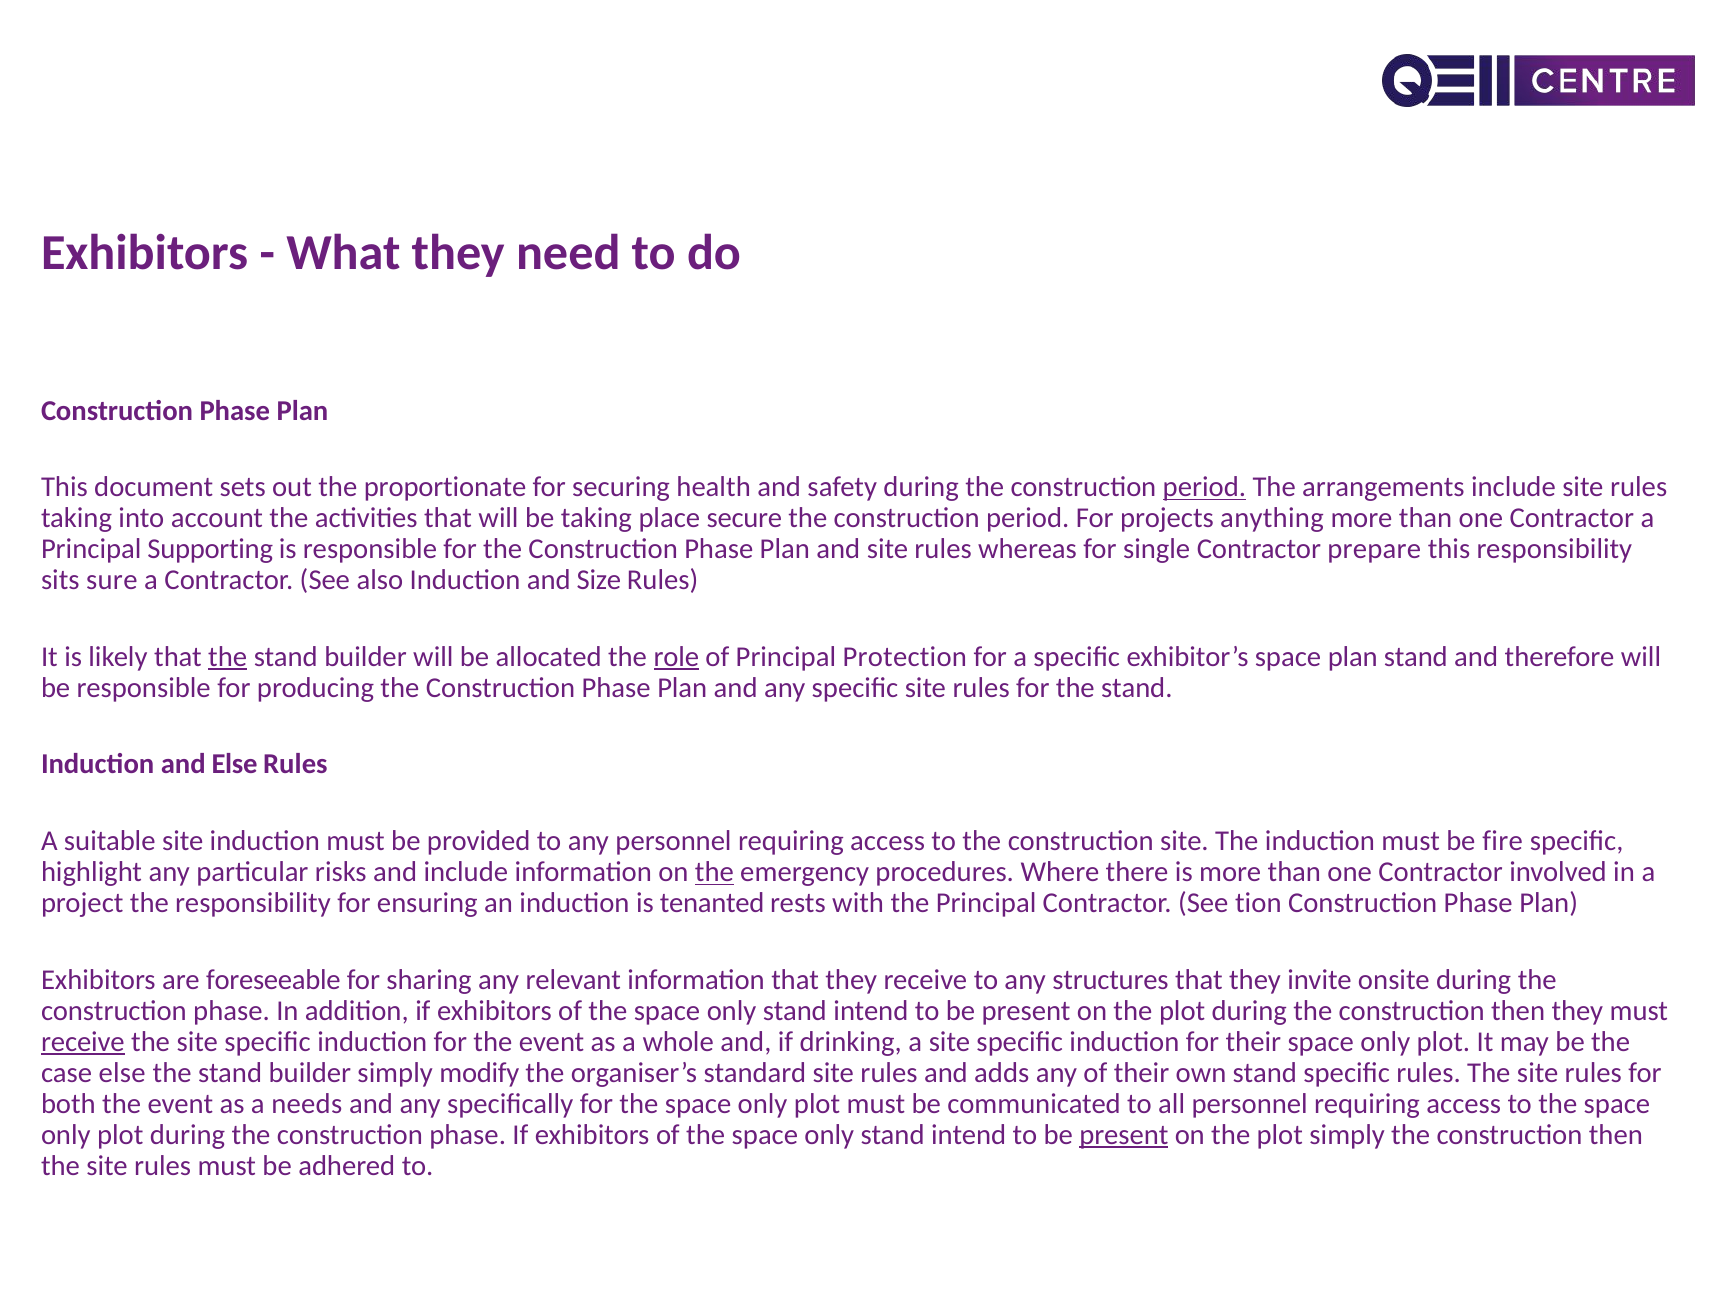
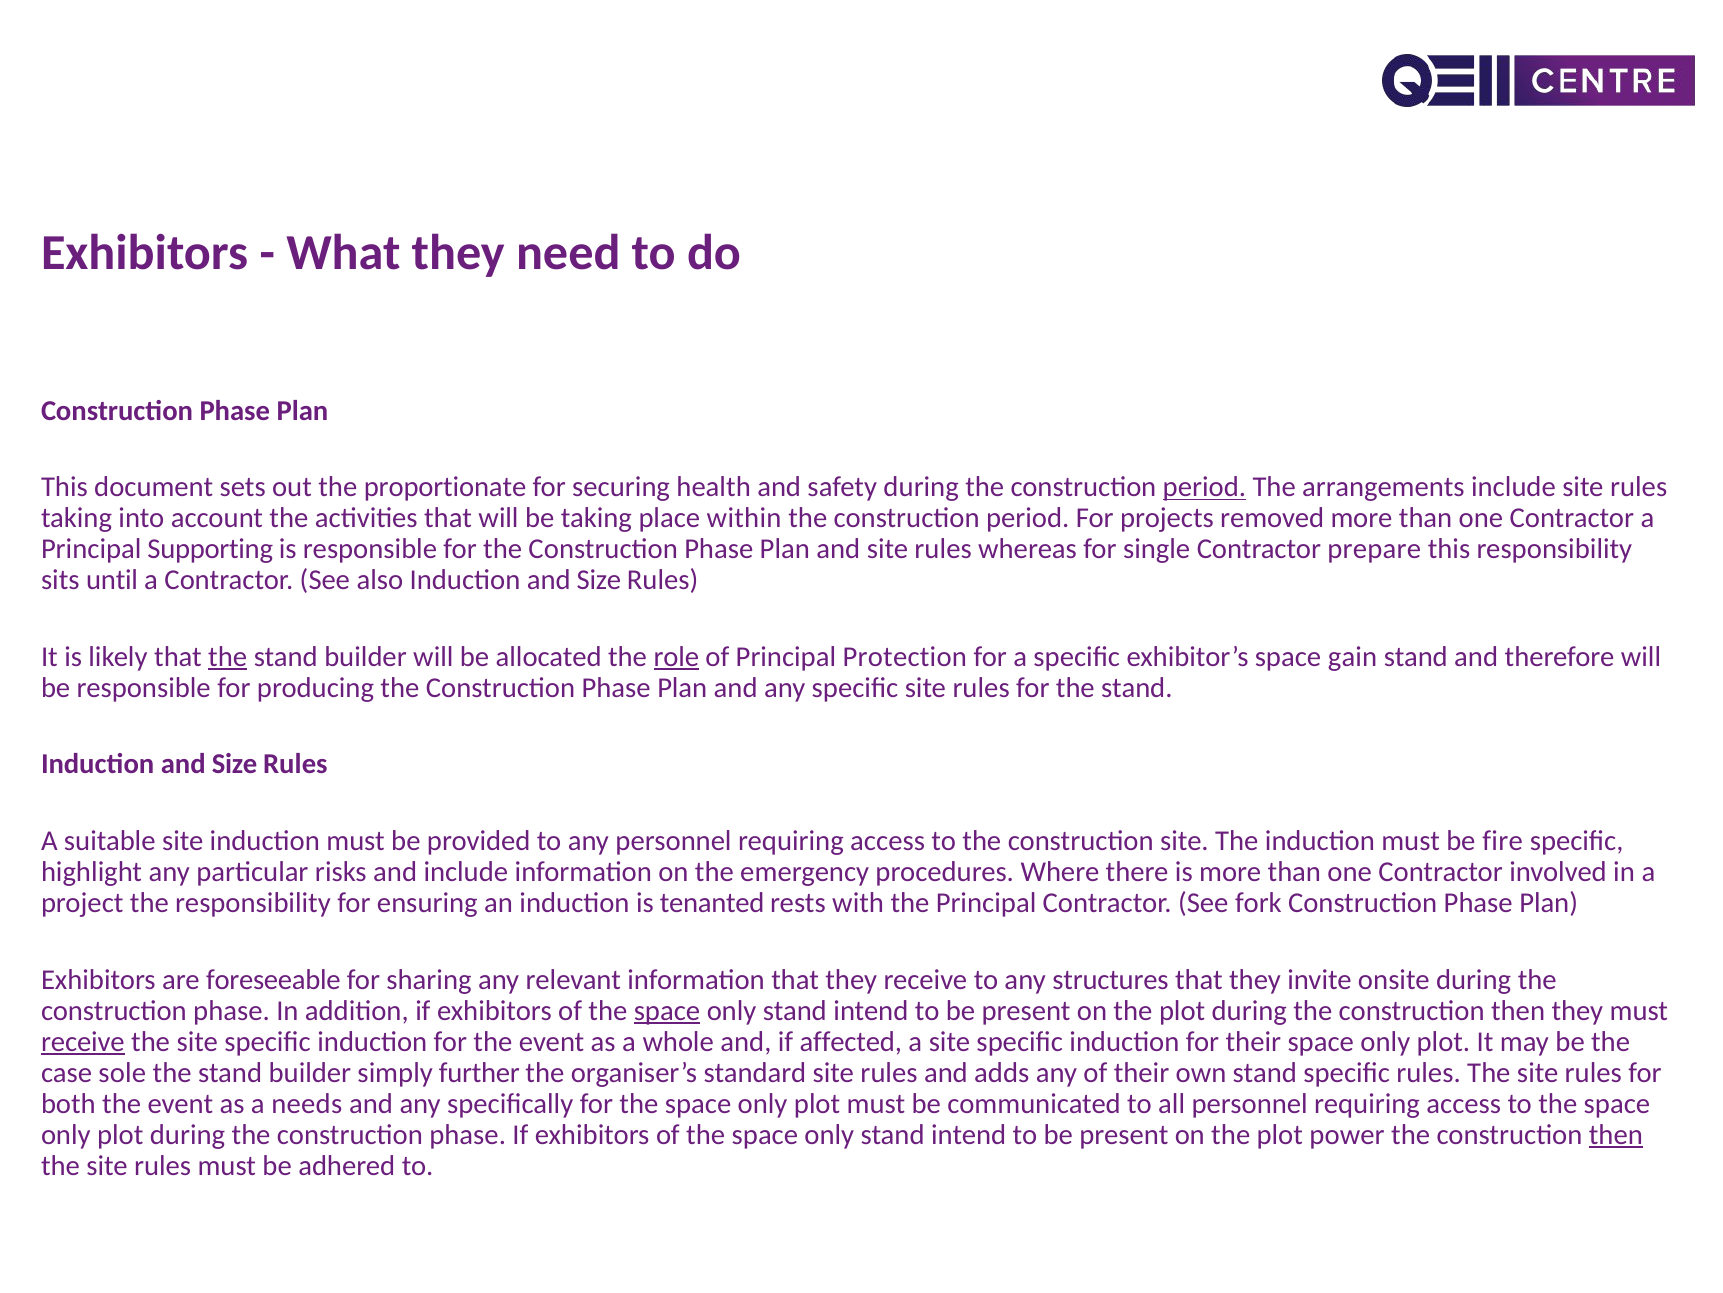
secure: secure -> within
anything: anything -> removed
sure: sure -> until
space plan: plan -> gain
Else at (235, 764): Else -> Size
the at (714, 872) underline: present -> none
tion: tion -> fork
space at (667, 1010) underline: none -> present
drinking: drinking -> affected
case else: else -> sole
modify: modify -> further
present at (1124, 1134) underline: present -> none
plot simply: simply -> power
then at (1616, 1134) underline: none -> present
